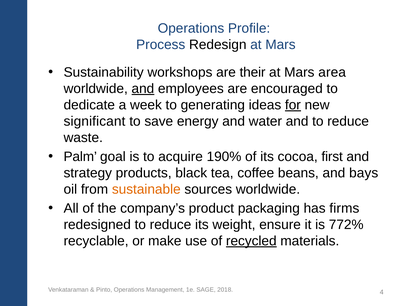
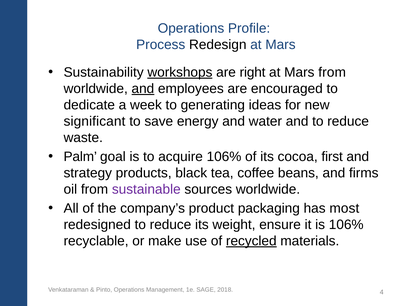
workshops underline: none -> present
their: their -> right
Mars area: area -> from
for underline: present -> none
acquire 190%: 190% -> 106%
bays: bays -> firms
sustainable colour: orange -> purple
firms: firms -> most
is 772%: 772% -> 106%
